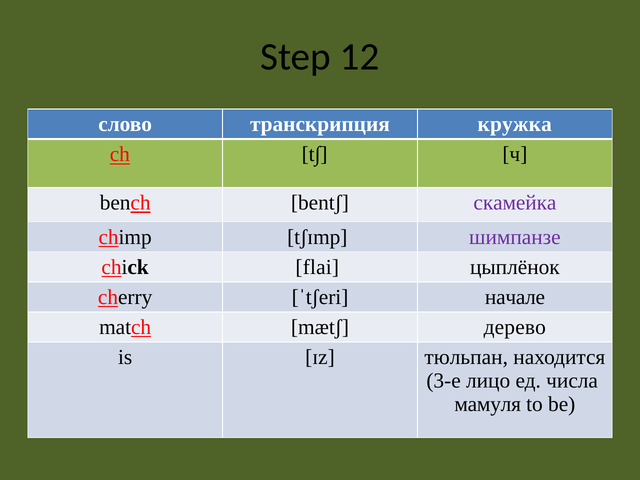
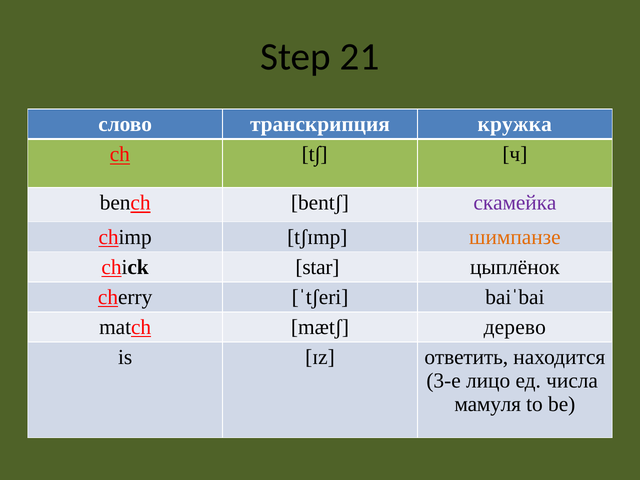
12: 12 -> 21
шимпанзе colour: purple -> orange
flai: flai -> star
начале: начале -> baiˈbai
тюльпан: тюльпан -> ответить
